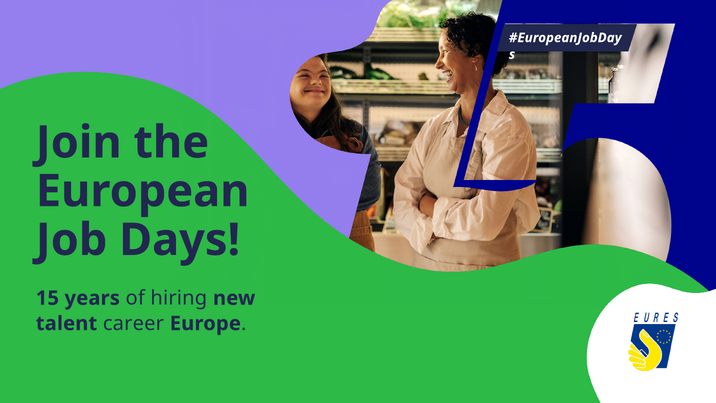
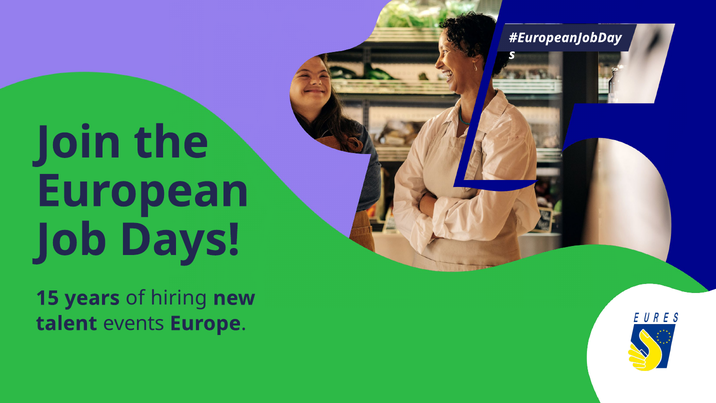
career: career -> events
